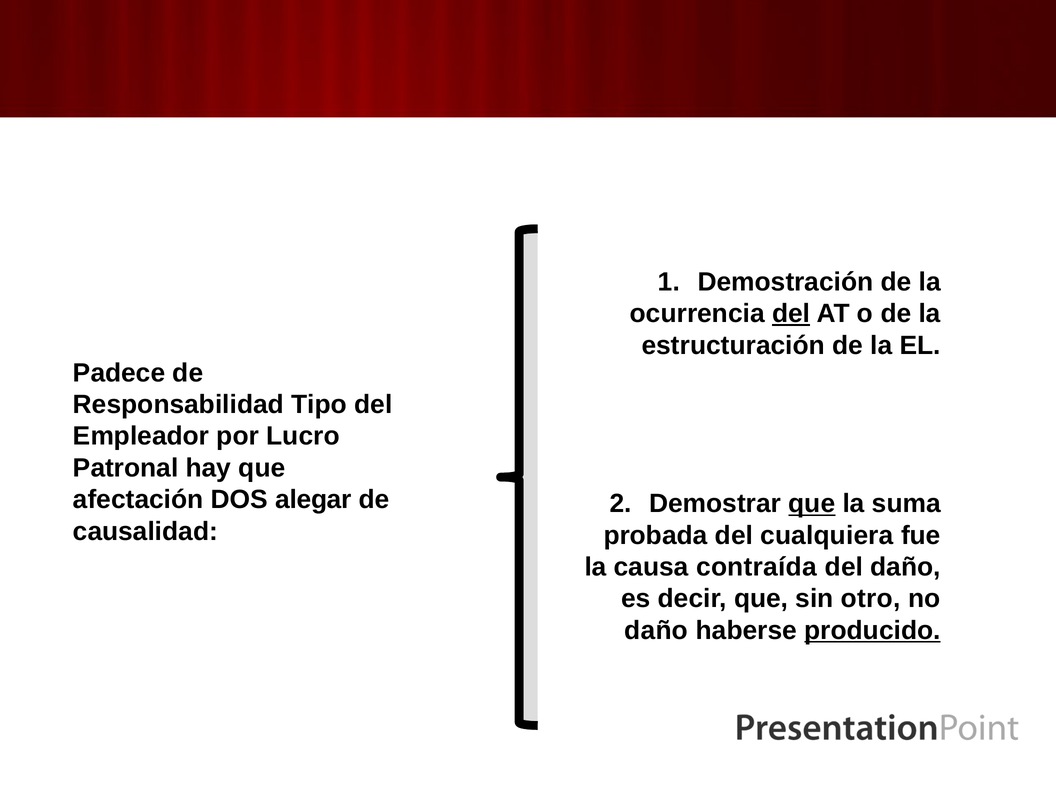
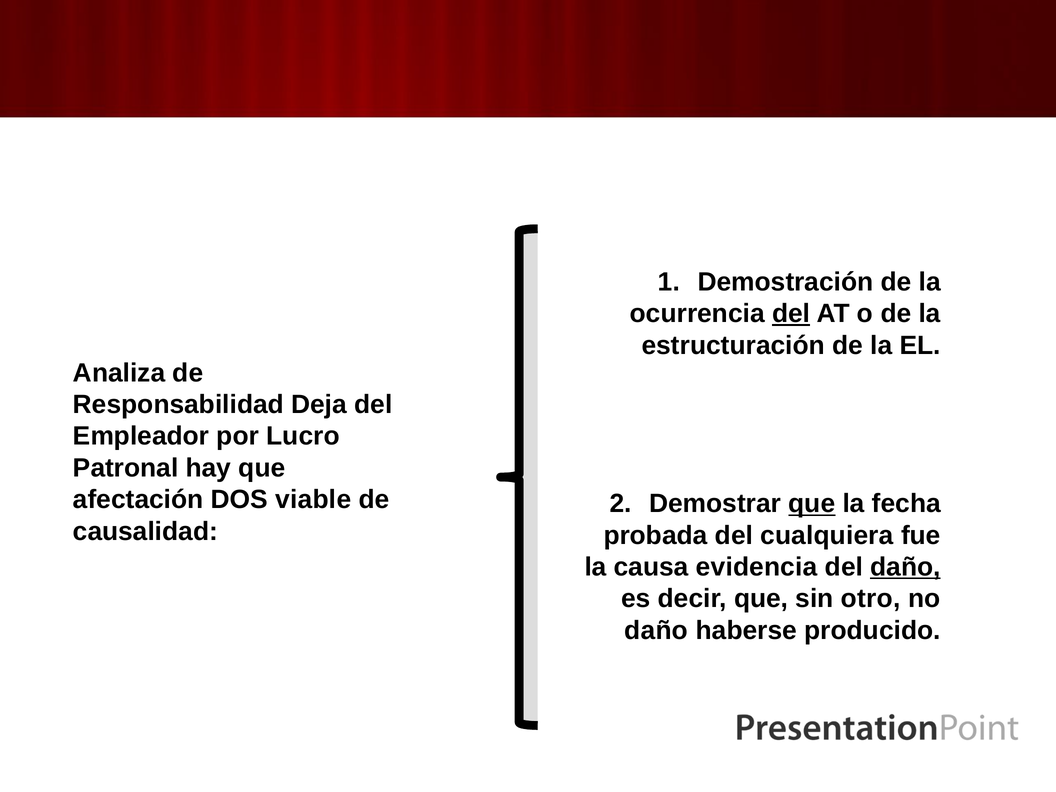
Padece: Padece -> Analiza
Tipo: Tipo -> Deja
alegar: alegar -> viable
suma: suma -> fecha
contraída: contraída -> evidencia
daño at (905, 567) underline: none -> present
producido underline: present -> none
